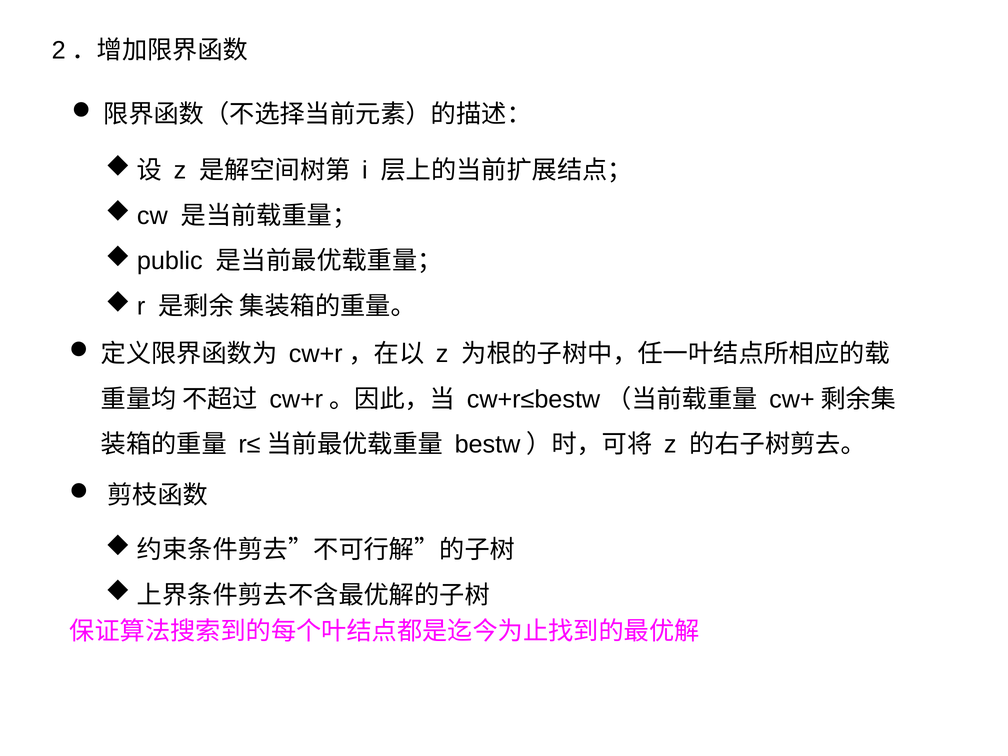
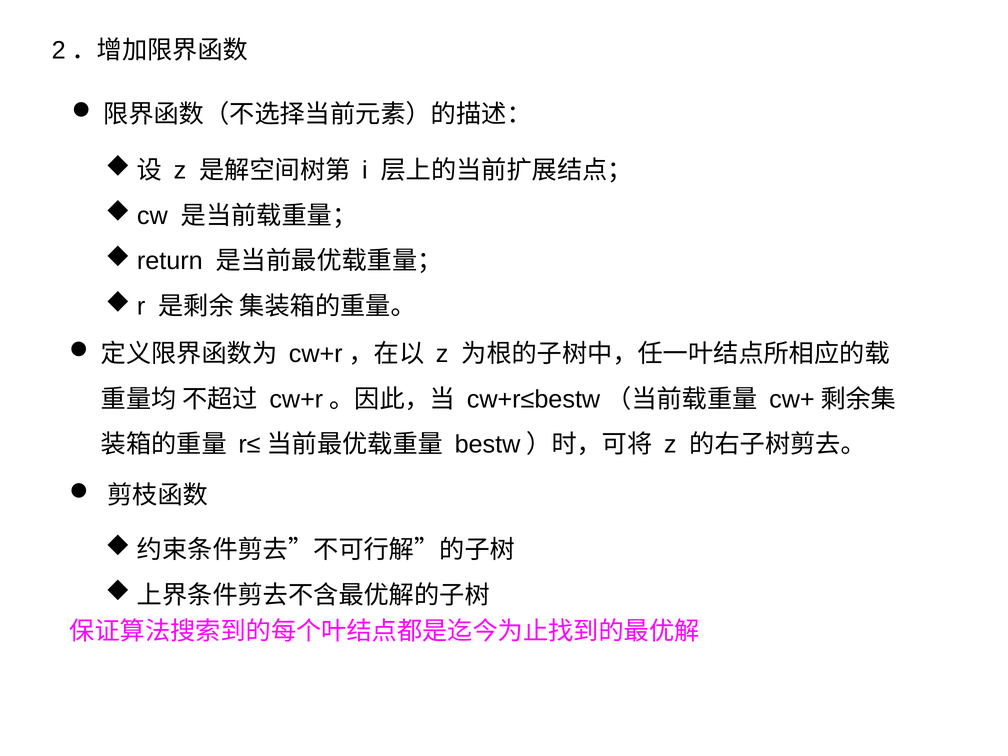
public: public -> return
